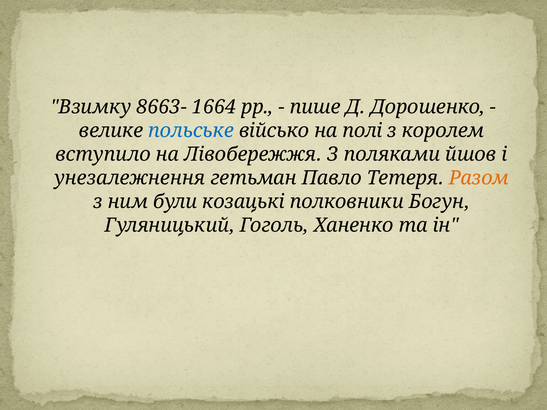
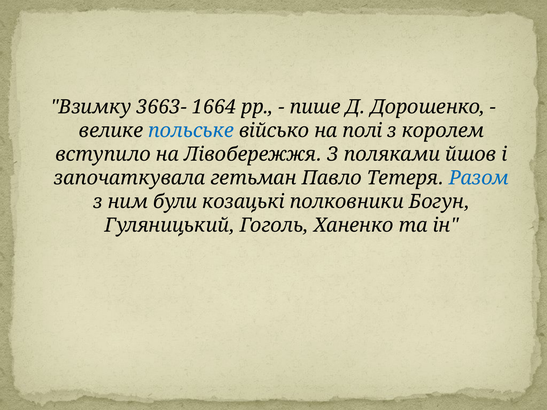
8663-: 8663- -> 3663-
унезалежнення: унезалежнення -> започаткувала
Разом colour: orange -> blue
